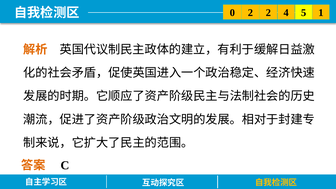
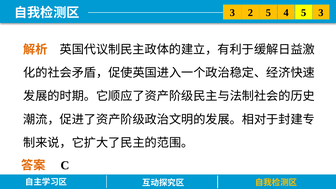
0 at (232, 13): 0 -> 3
2 2: 2 -> 5
5 1: 1 -> 3
